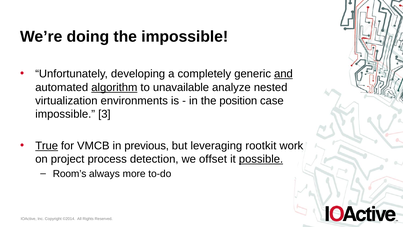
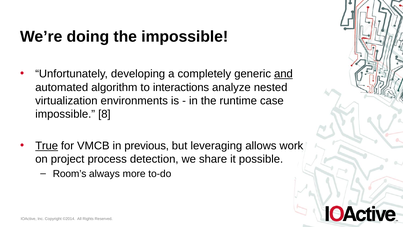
algorithm underline: present -> none
unavailable: unavailable -> interactions
position: position -> runtime
3: 3 -> 8
rootkit: rootkit -> allows
offset: offset -> share
possible underline: present -> none
